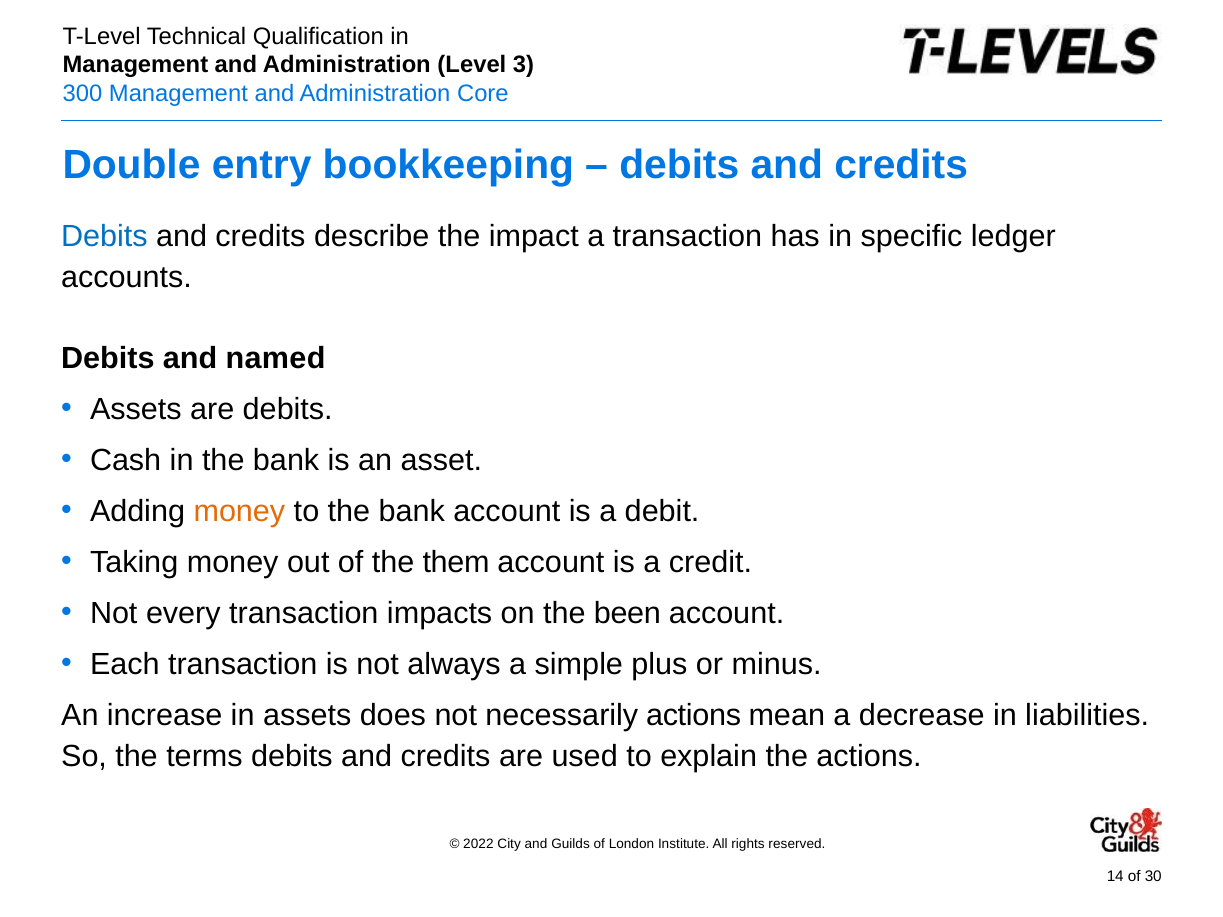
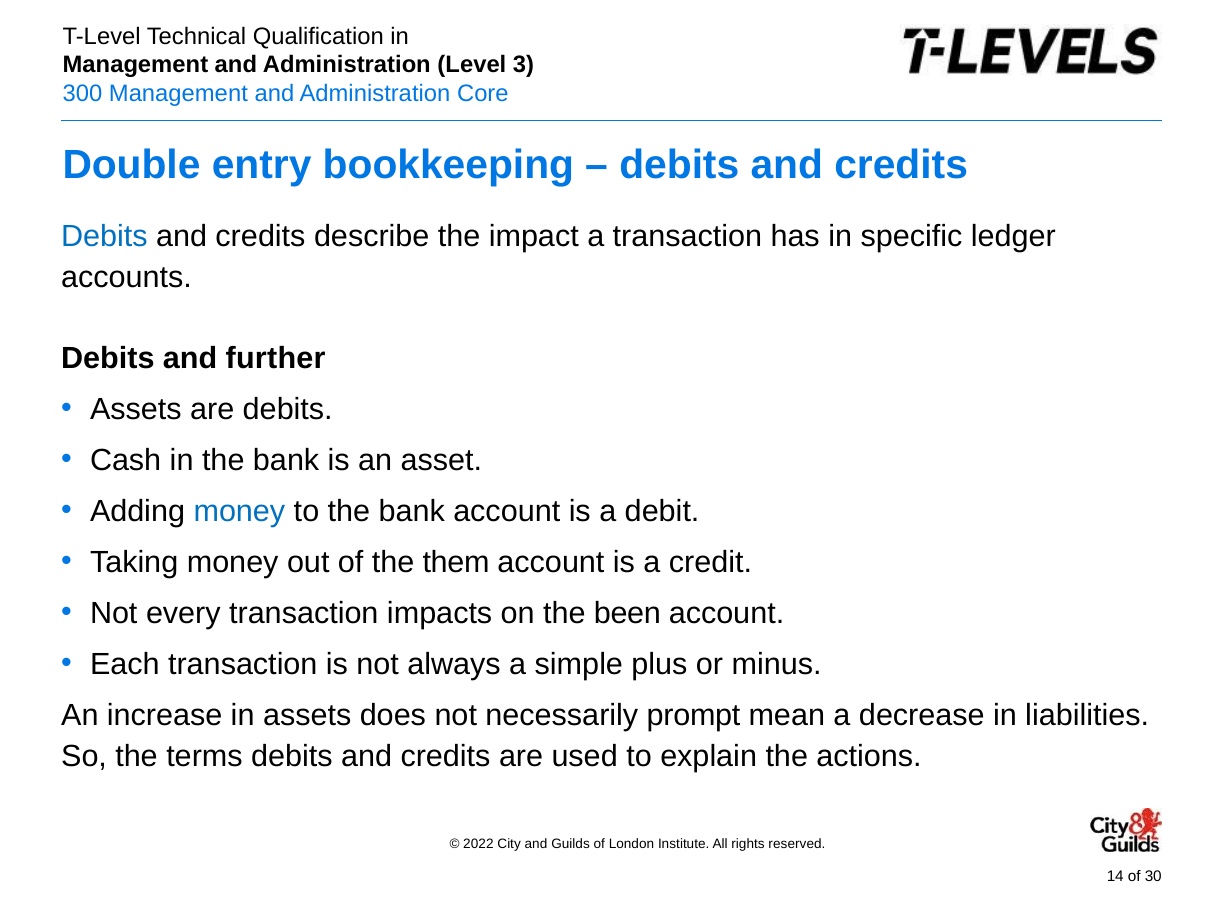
named: named -> further
money at (239, 512) colour: orange -> blue
necessarily actions: actions -> prompt
